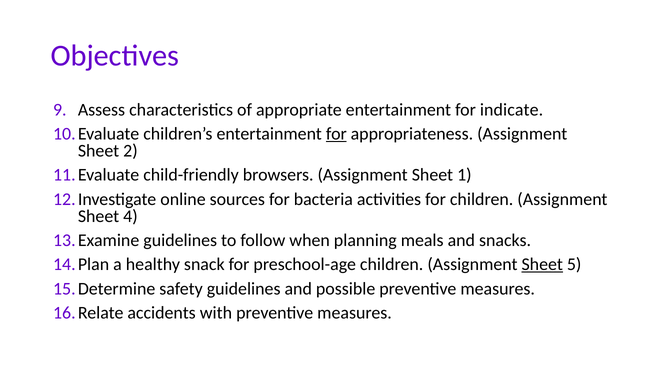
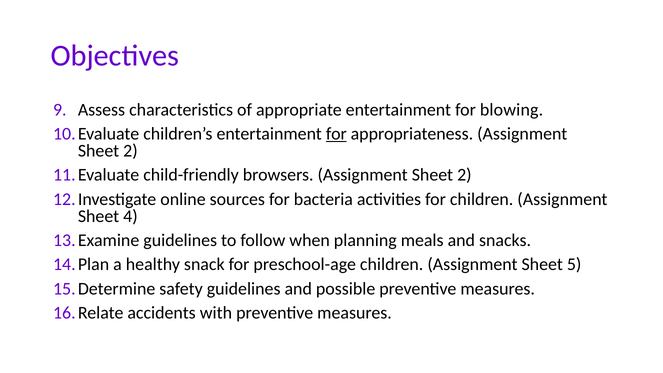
indicate: indicate -> blowing
browsers Assignment Sheet 1: 1 -> 2
Sheet at (542, 264) underline: present -> none
